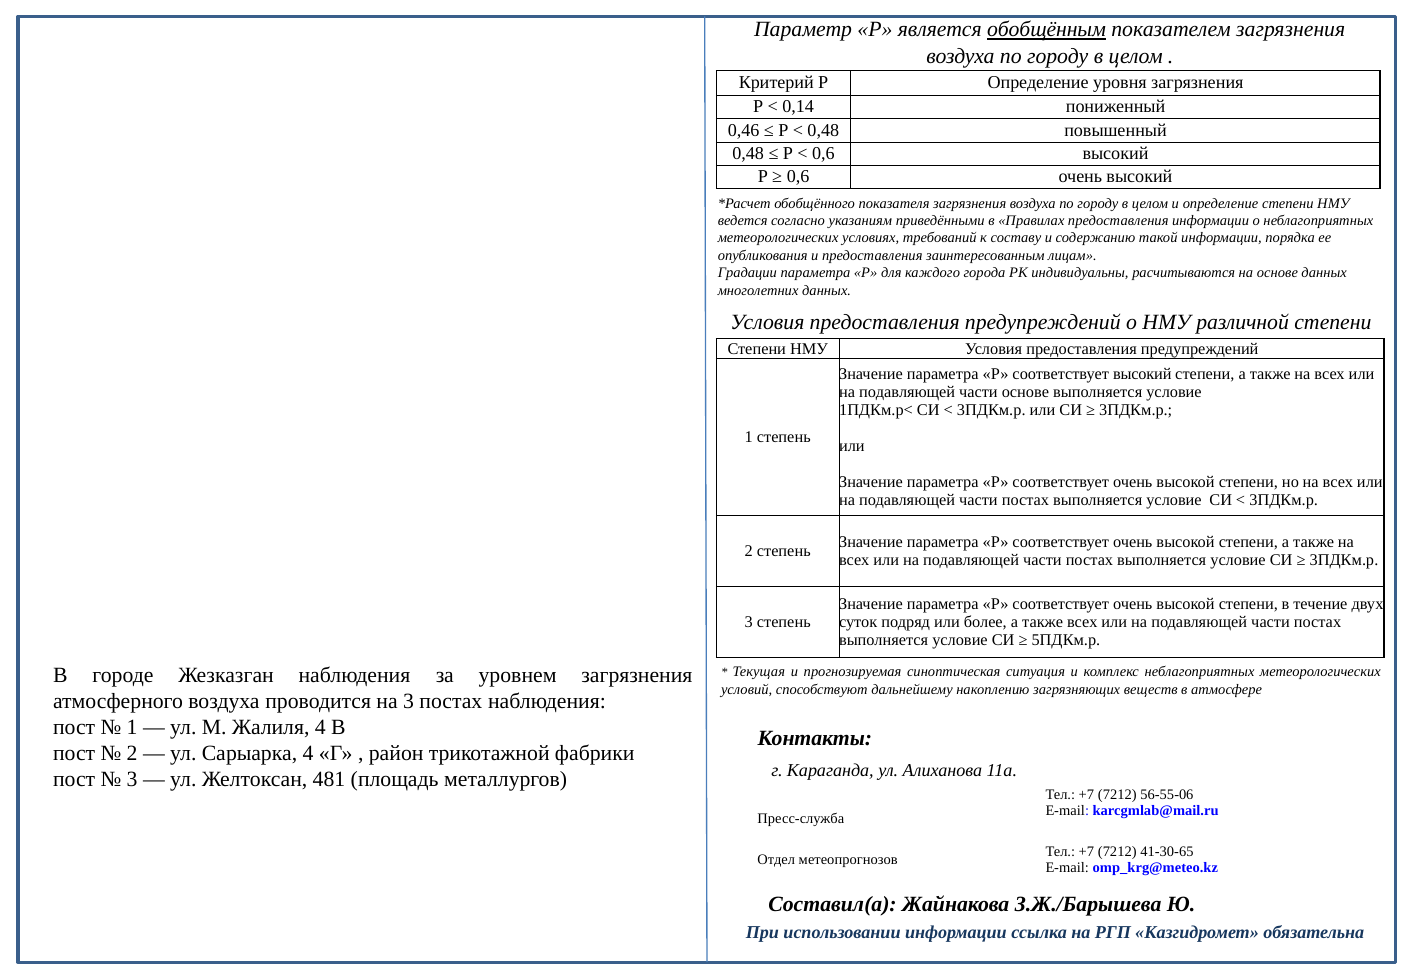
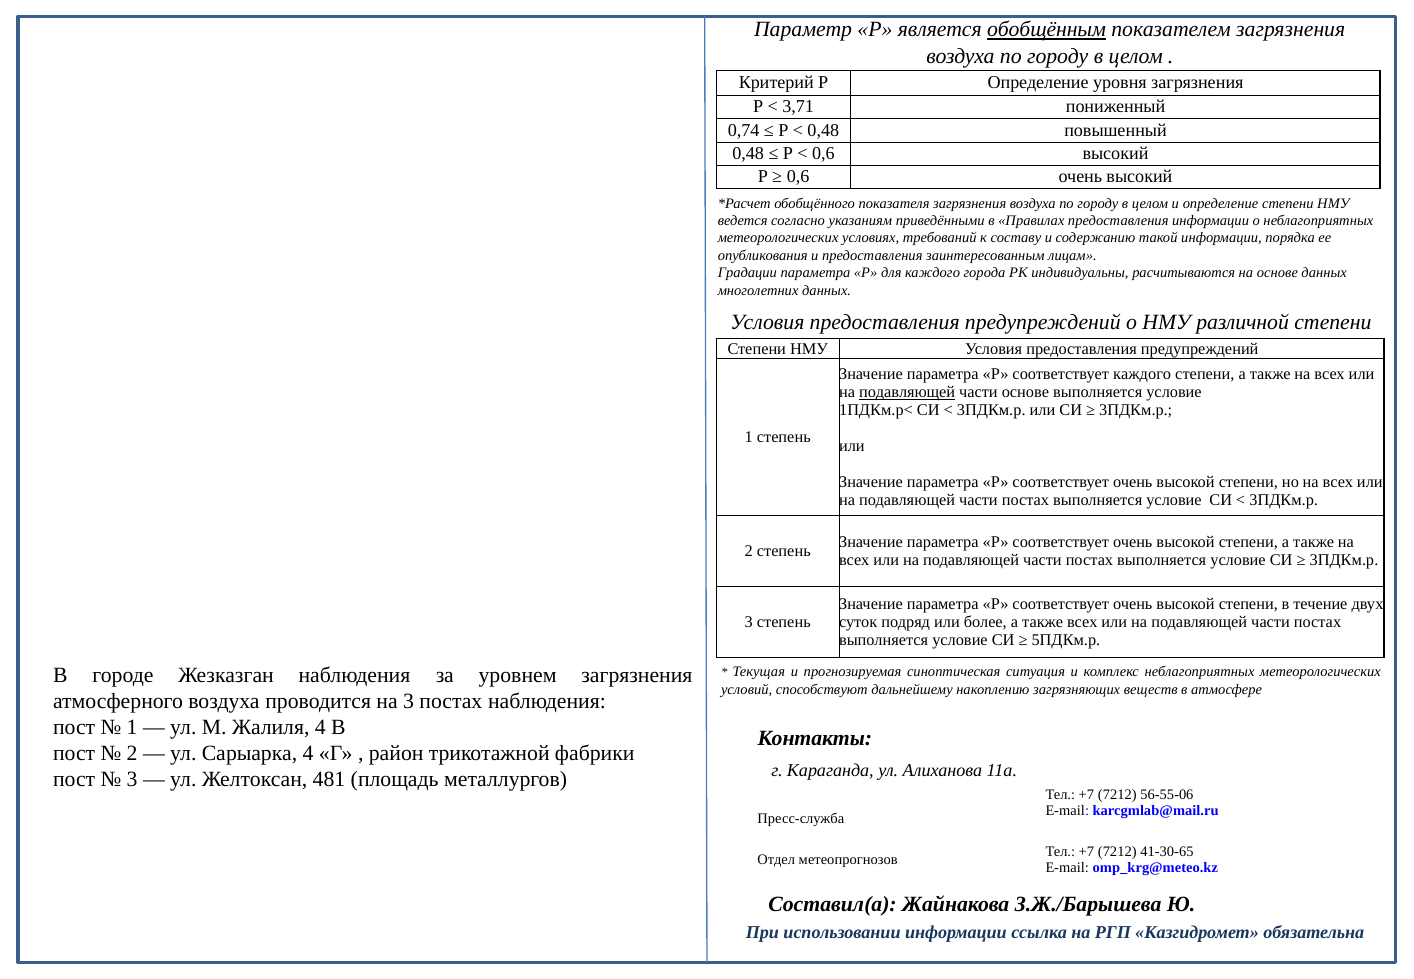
0,14: 0,14 -> 3,71
0,46: 0,46 -> 0,74
соответствует высокий: высокий -> каждого
подавляющей at (907, 392) underline: none -> present
